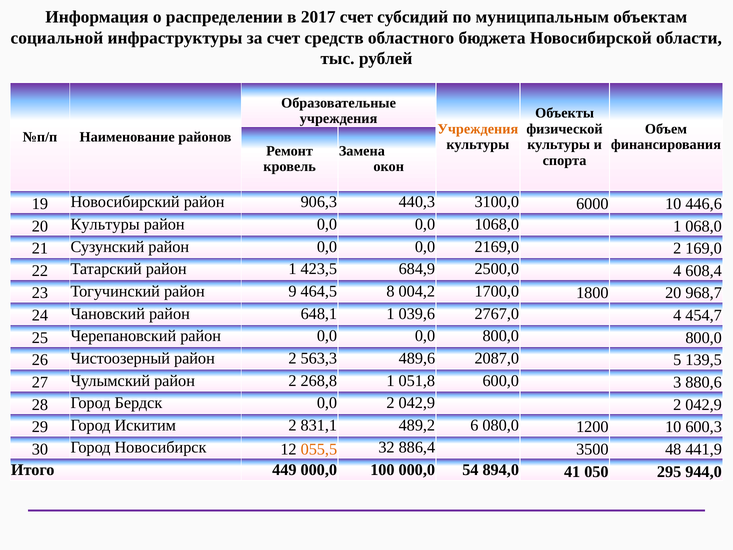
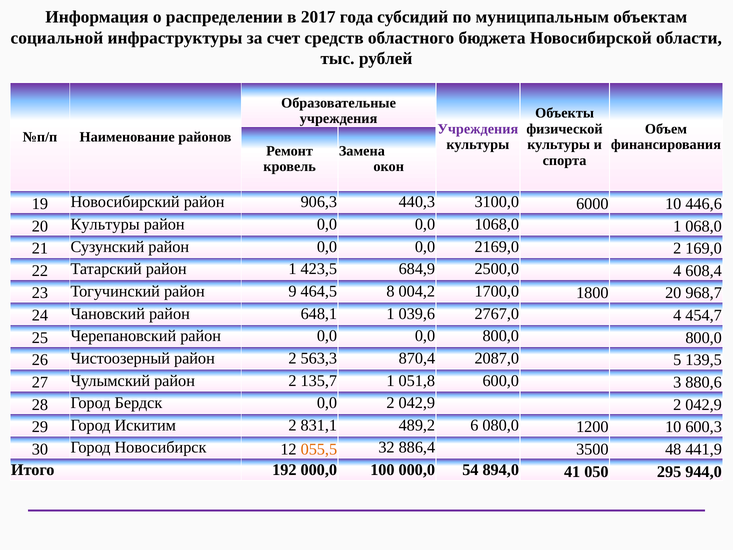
2017 счет: счет -> года
Учреждения at (478, 129) colour: orange -> purple
489,6: 489,6 -> 870,4
268,8: 268,8 -> 135,7
449: 449 -> 192
